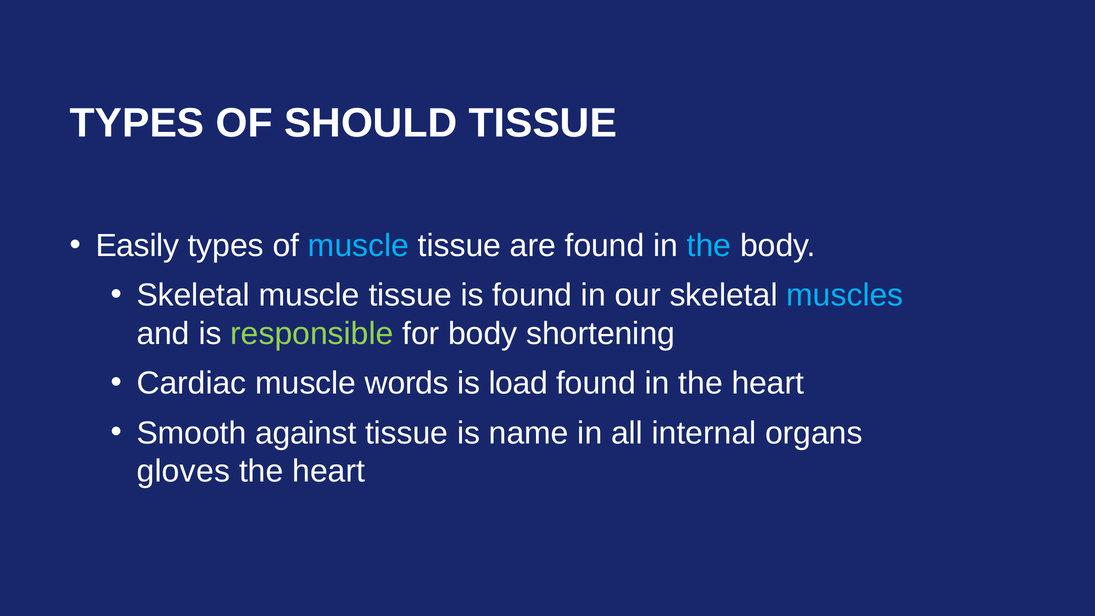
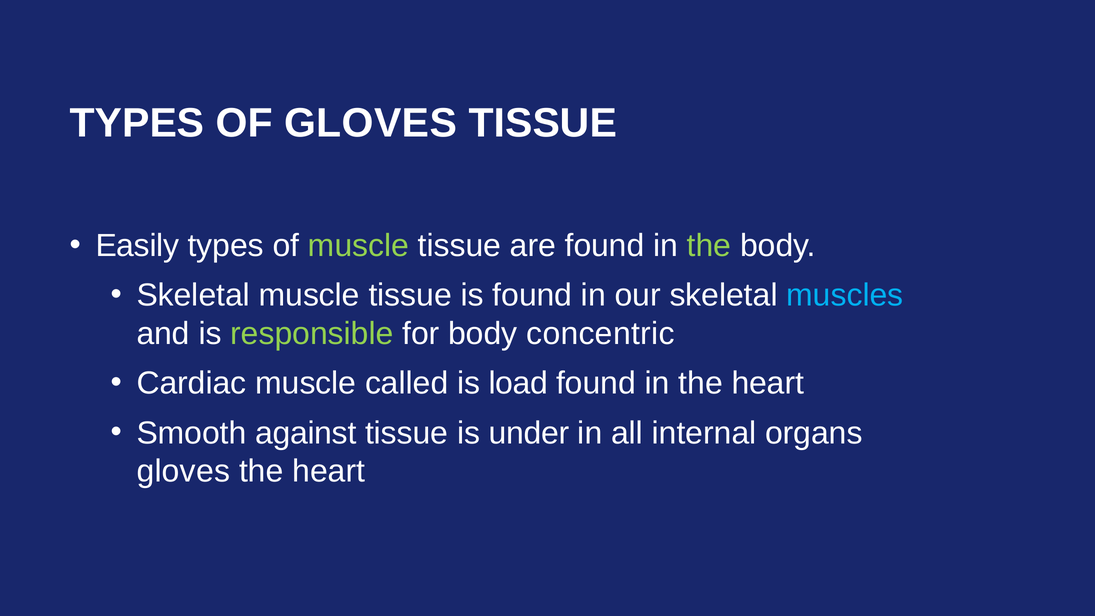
OF SHOULD: SHOULD -> GLOVES
muscle at (358, 246) colour: light blue -> light green
the at (709, 246) colour: light blue -> light green
shortening: shortening -> concentric
words: words -> called
name: name -> under
